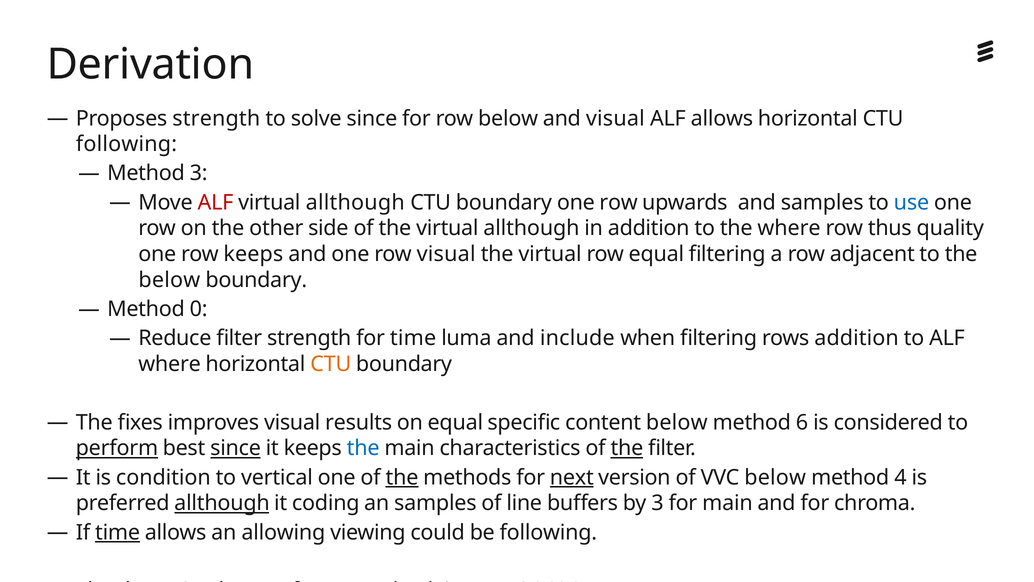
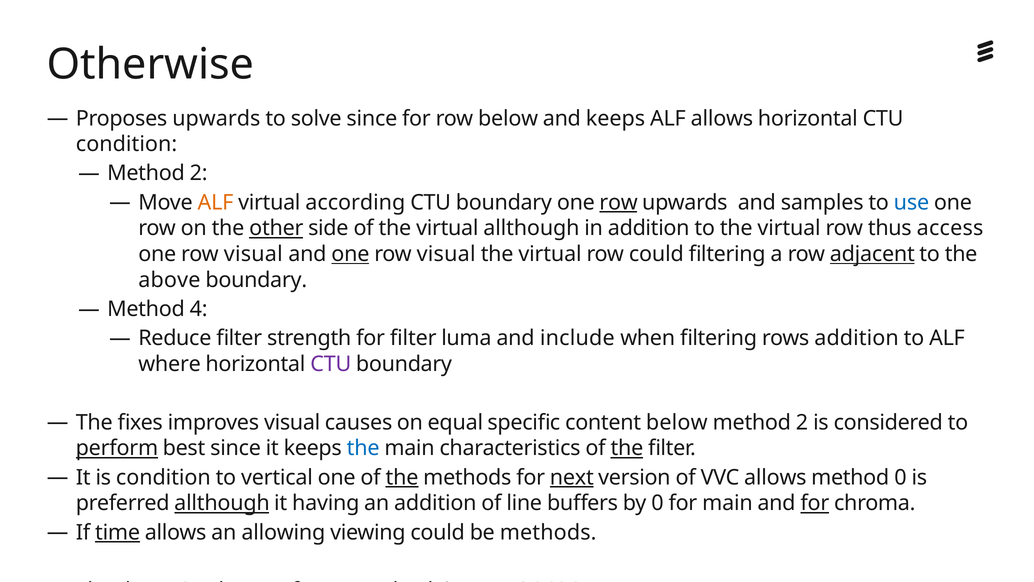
Derivation: Derivation -> Otherwise
Proposes strength: strength -> upwards
and visual: visual -> keeps
following at (126, 144): following -> condition
3 at (199, 173): 3 -> 2
ALF at (215, 202) colour: red -> orange
allthough at (355, 202): allthough -> according
row at (619, 202) underline: none -> present
other underline: none -> present
to the where: where -> virtual
quality: quality -> access
keeps at (253, 254): keeps -> visual
one at (350, 254) underline: none -> present
row equal: equal -> could
adjacent underline: none -> present
below at (169, 280): below -> above
0: 0 -> 4
for time: time -> filter
CTU at (331, 364) colour: orange -> purple
results: results -> causes
6 at (802, 422): 6 -> 2
since at (236, 448) underline: present -> none
VVC below: below -> allows
method 4: 4 -> 0
coding: coding -> having
an samples: samples -> addition
by 3: 3 -> 0
for at (815, 503) underline: none -> present
be following: following -> methods
